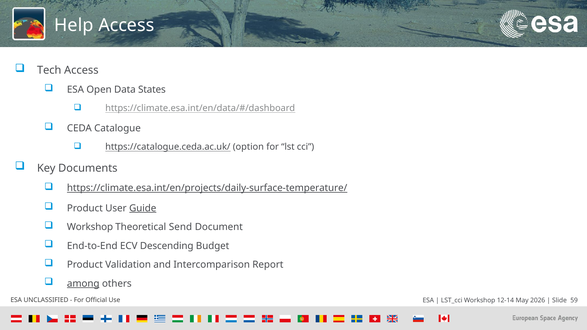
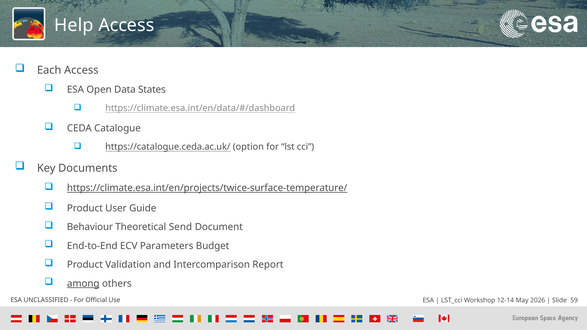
Tech: Tech -> Each
https://climate.esa.int/en/projects/daily-surface-temperature/: https://climate.esa.int/en/projects/daily-surface-temperature/ -> https://climate.esa.int/en/projects/twice-surface-temperature/
Guide underline: present -> none
Workshop at (90, 227): Workshop -> Behaviour
Descending: Descending -> Parameters
